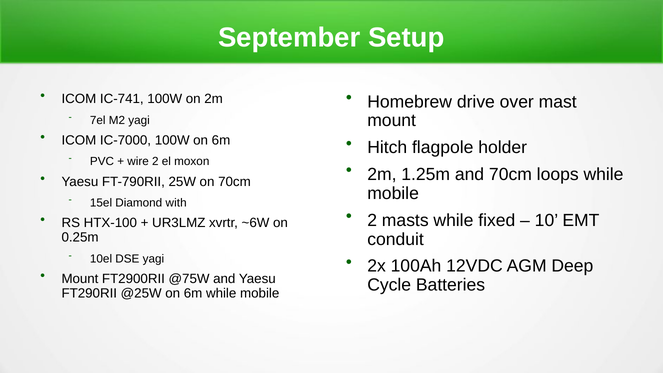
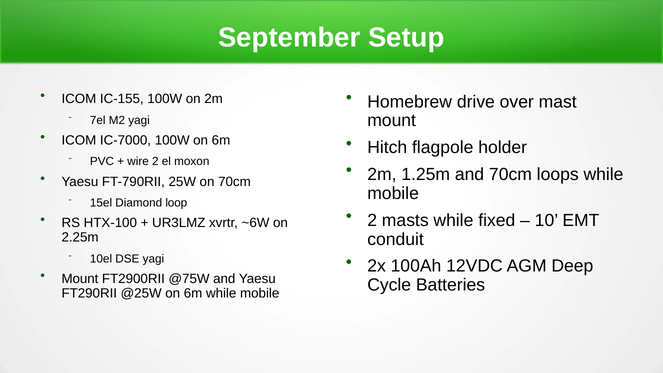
IC-741: IC-741 -> IC-155
with: with -> loop
0.25m: 0.25m -> 2.25m
